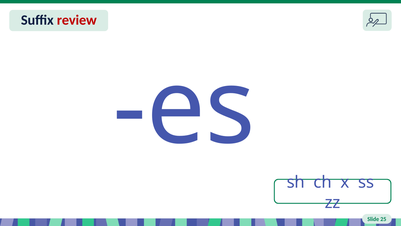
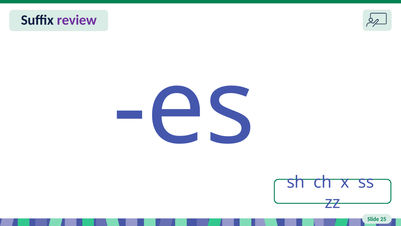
review colour: red -> purple
